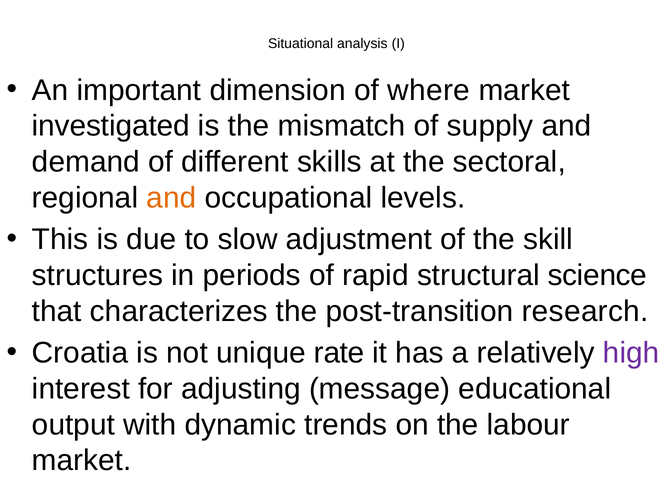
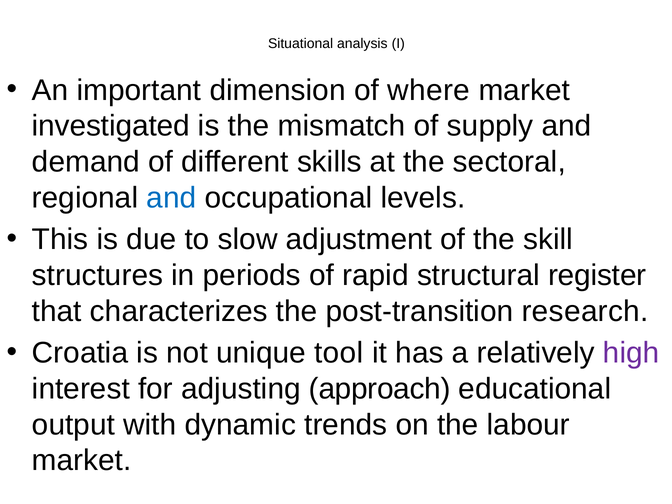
and at (171, 198) colour: orange -> blue
science: science -> register
rate: rate -> tool
message: message -> approach
